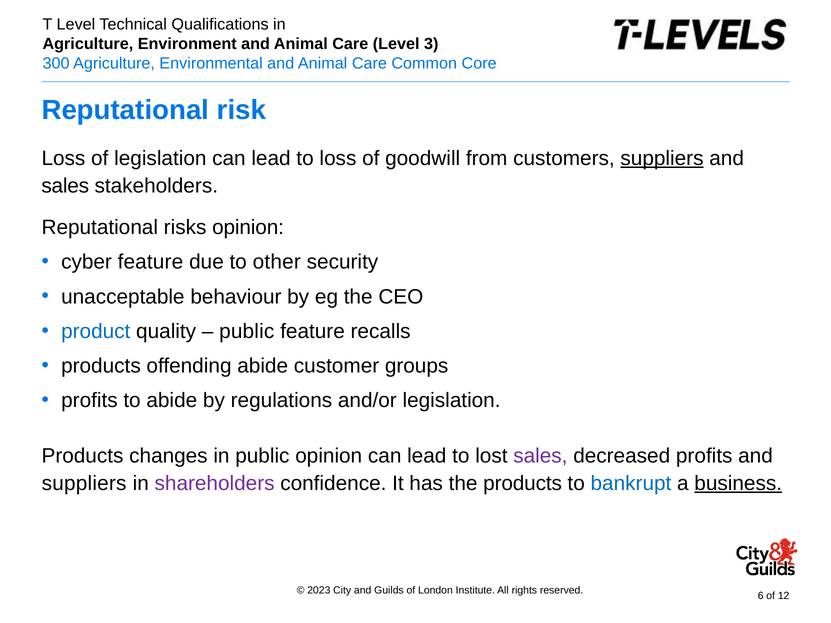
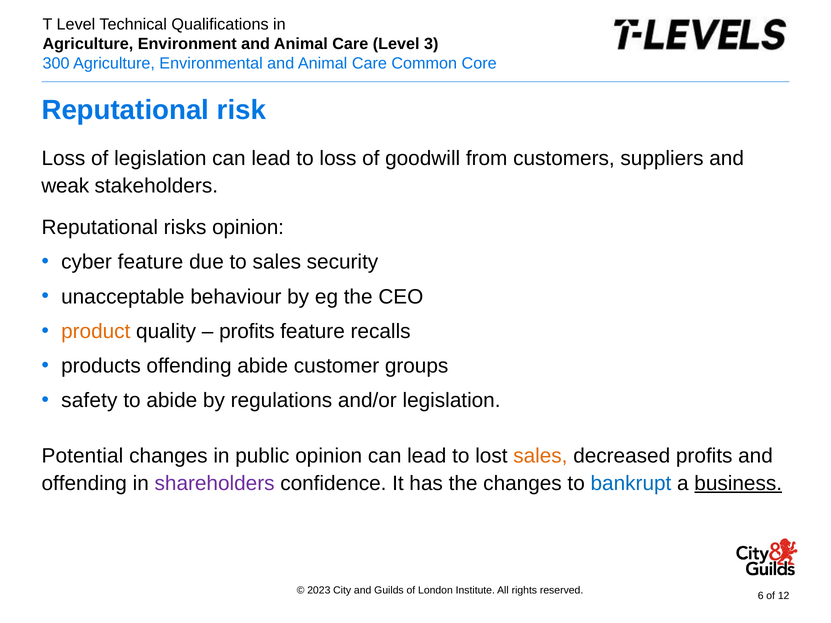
suppliers at (662, 158) underline: present -> none
sales at (65, 186): sales -> weak
to other: other -> sales
product colour: blue -> orange
public at (247, 331): public -> profits
profits at (89, 401): profits -> safety
Products at (82, 456): Products -> Potential
sales at (540, 456) colour: purple -> orange
suppliers at (84, 483): suppliers -> offending
the products: products -> changes
